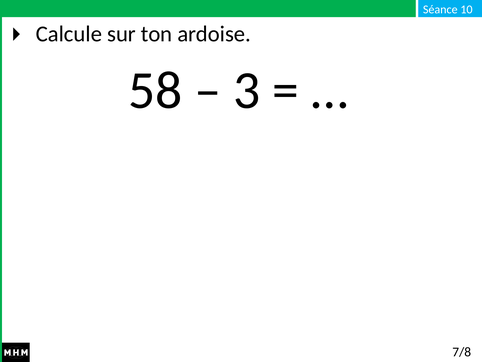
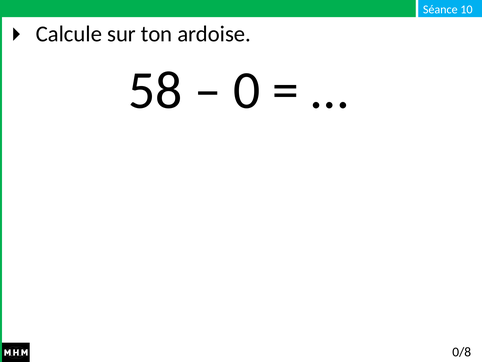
3: 3 -> 0
7/8: 7/8 -> 0/8
